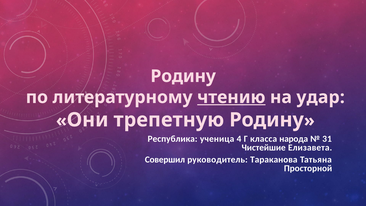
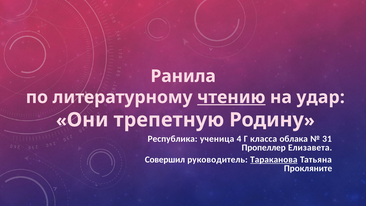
Родину at (183, 76): Родину -> Ранила
народа: народа -> облака
Чистейшие: Чистейшие -> Пропеллер
Тараканова underline: none -> present
Просторной: Просторной -> Прокляните
